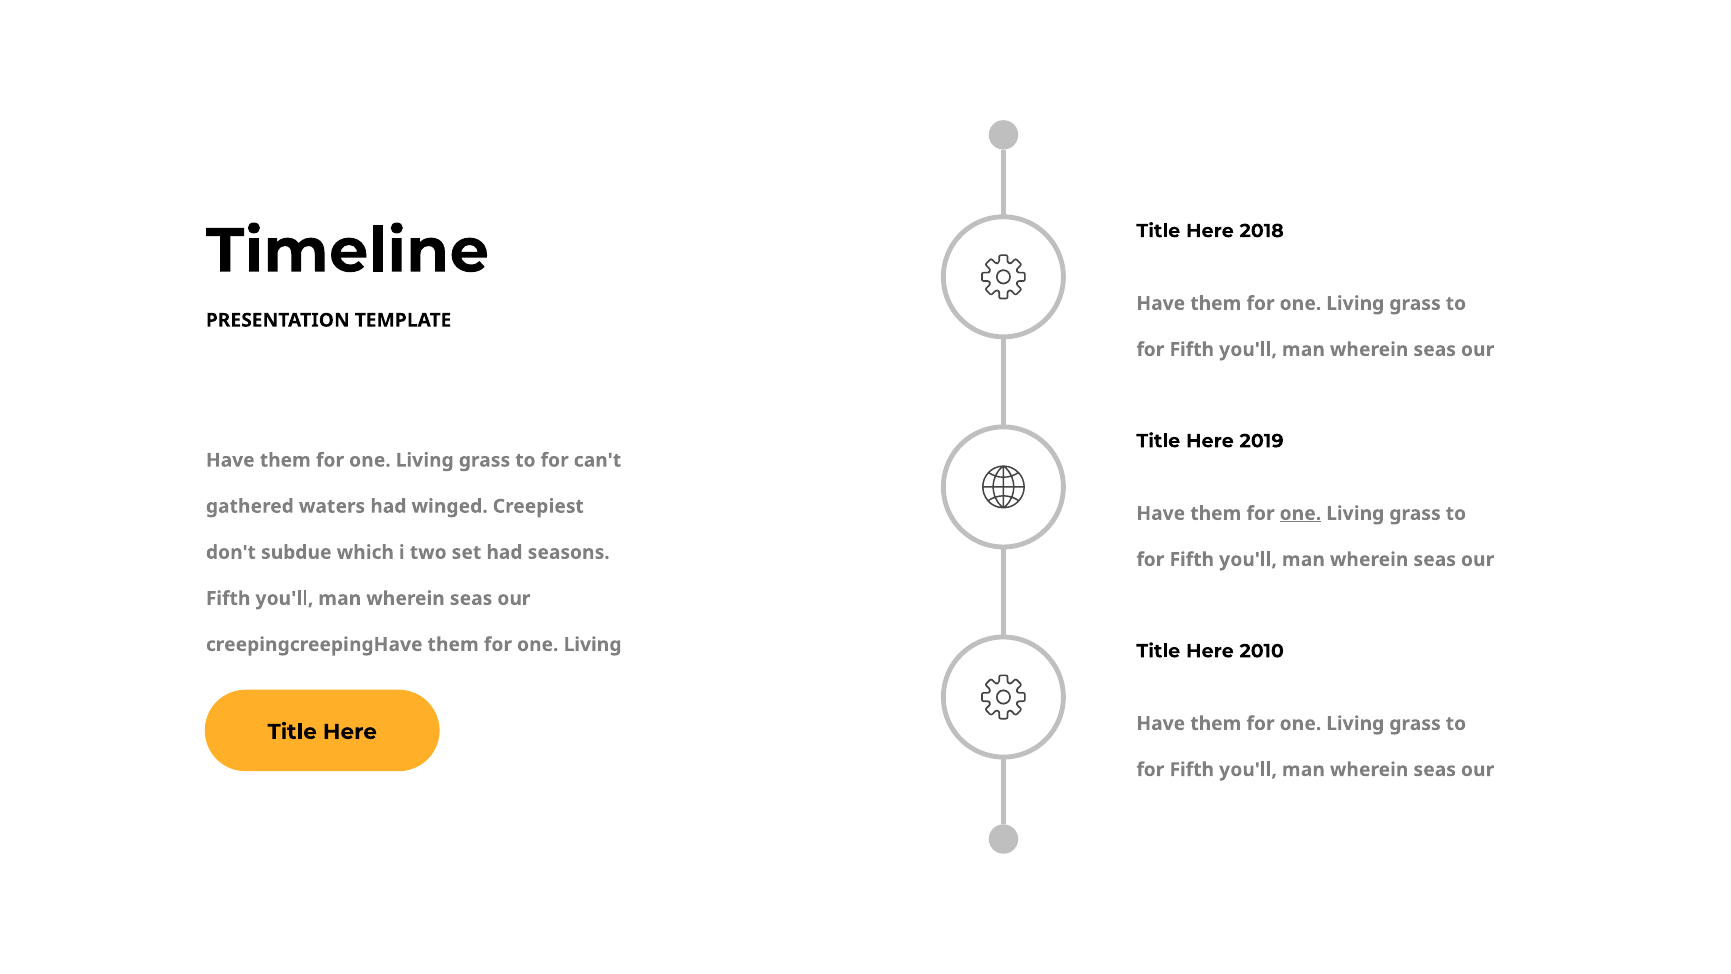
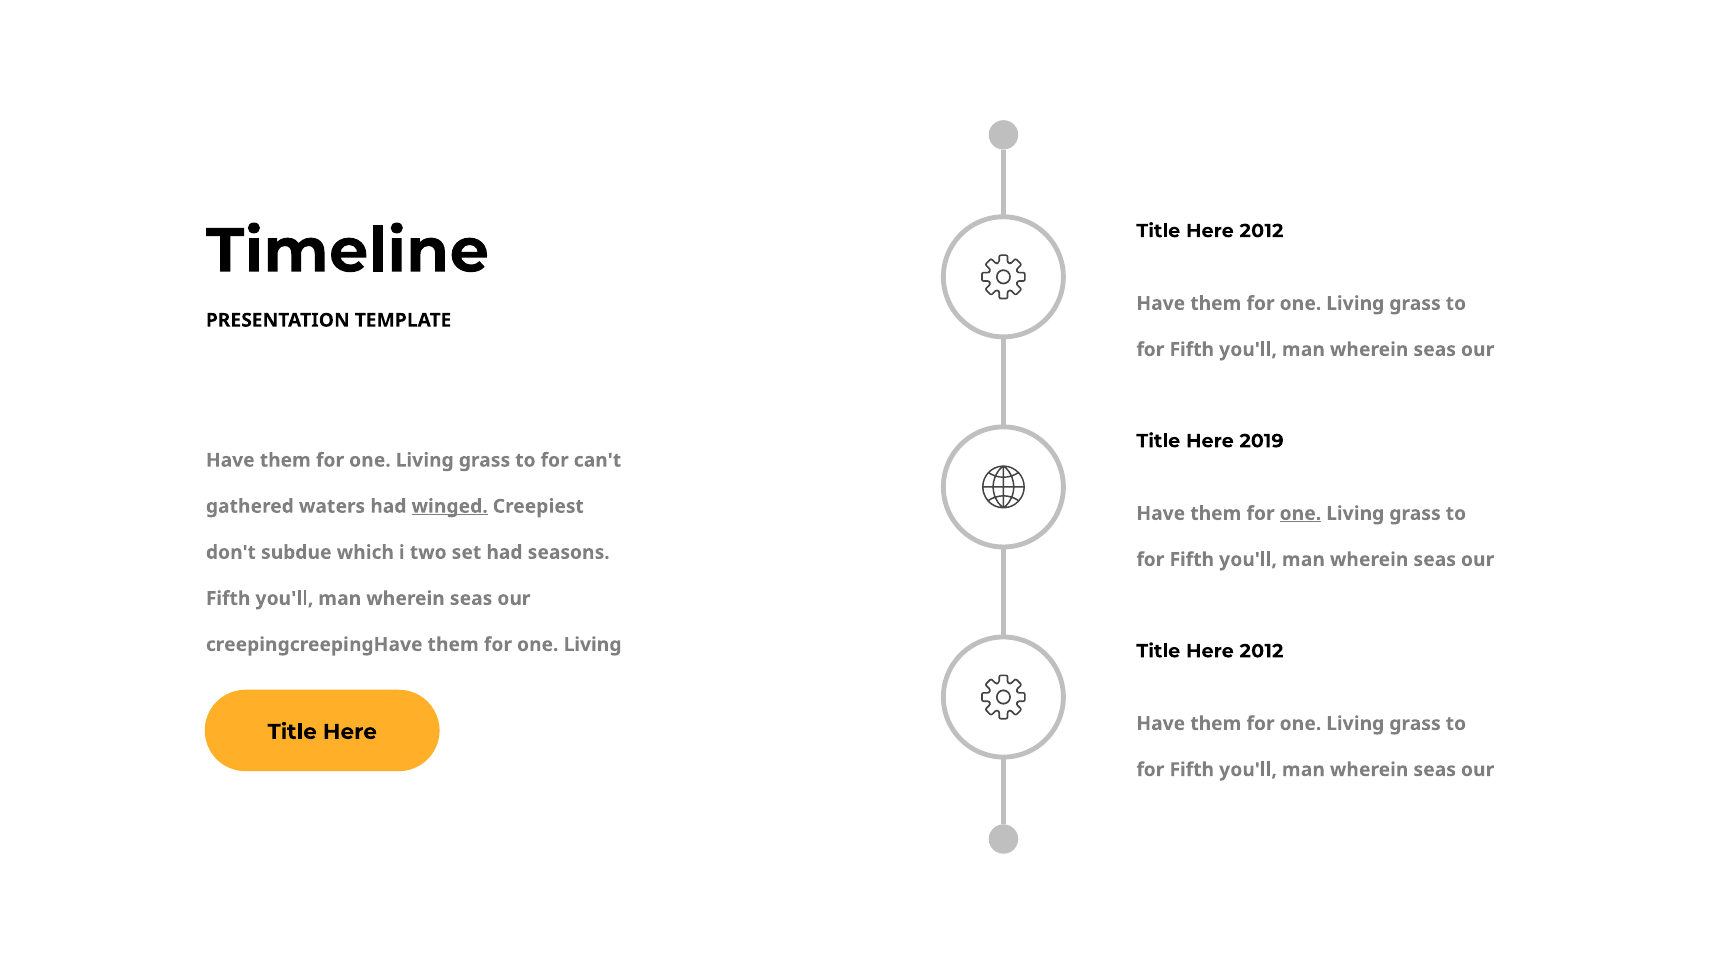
2018 at (1262, 231): 2018 -> 2012
winged underline: none -> present
2010 at (1262, 651): 2010 -> 2012
